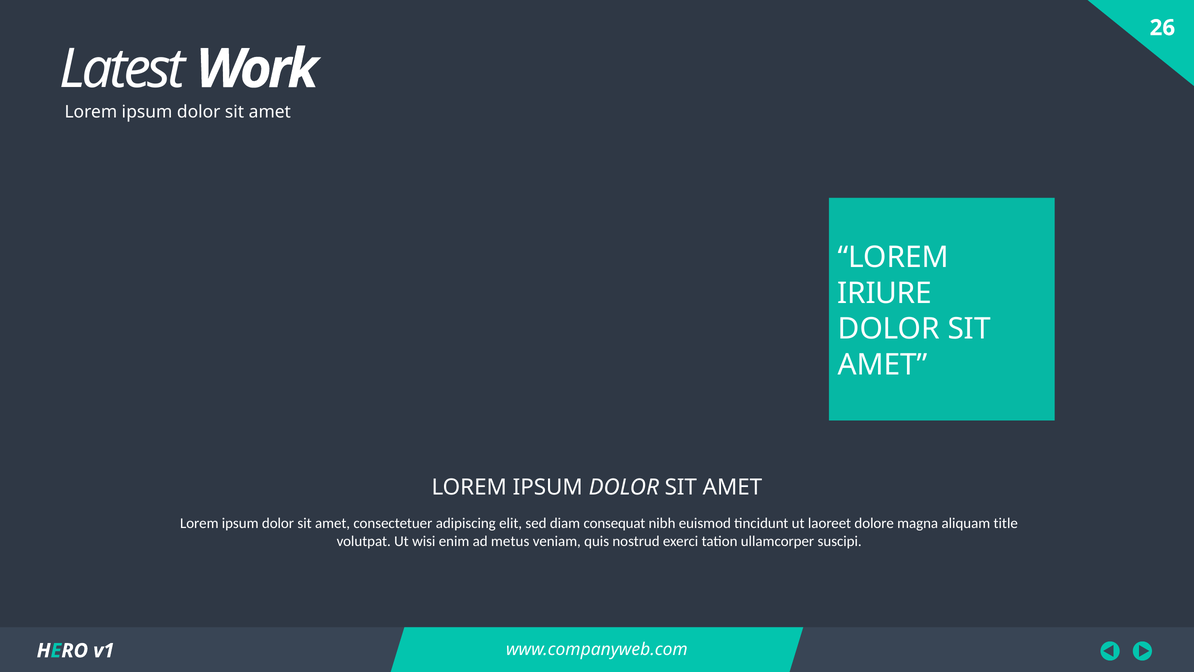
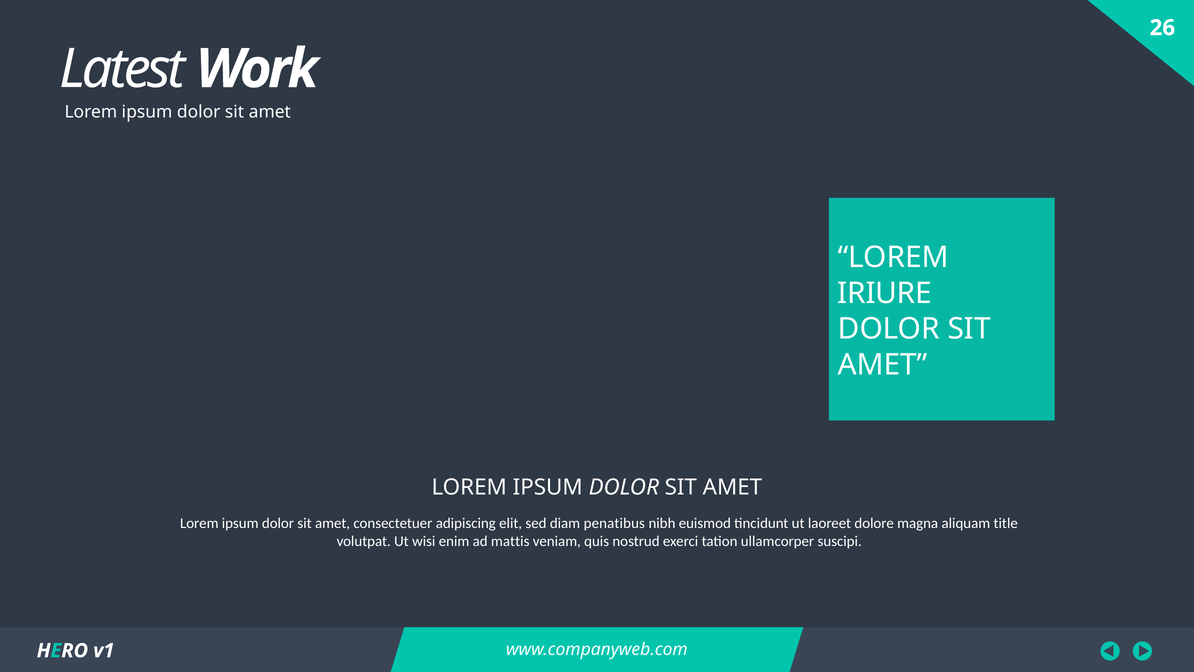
consequat: consequat -> penatibus
metus: metus -> mattis
